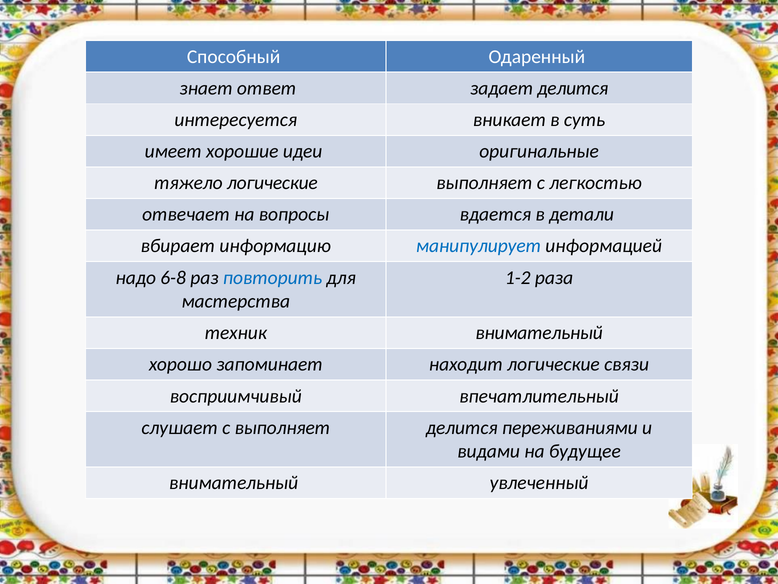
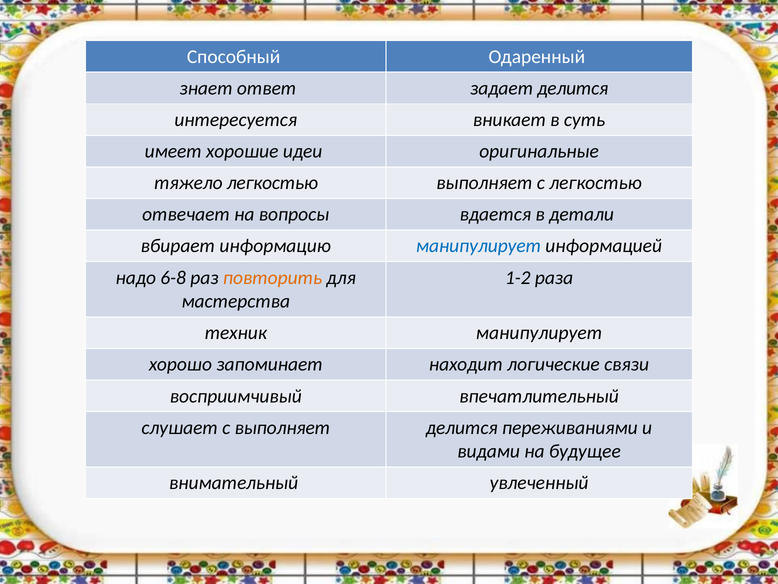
тяжело логические: логические -> легкостью
повторить colour: blue -> orange
техник внимательный: внимательный -> манипулирует
